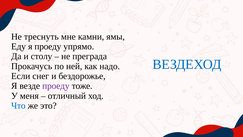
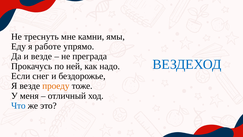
я проеду: проеду -> работе
и столу: столу -> везде
проеду at (56, 86) colour: purple -> orange
